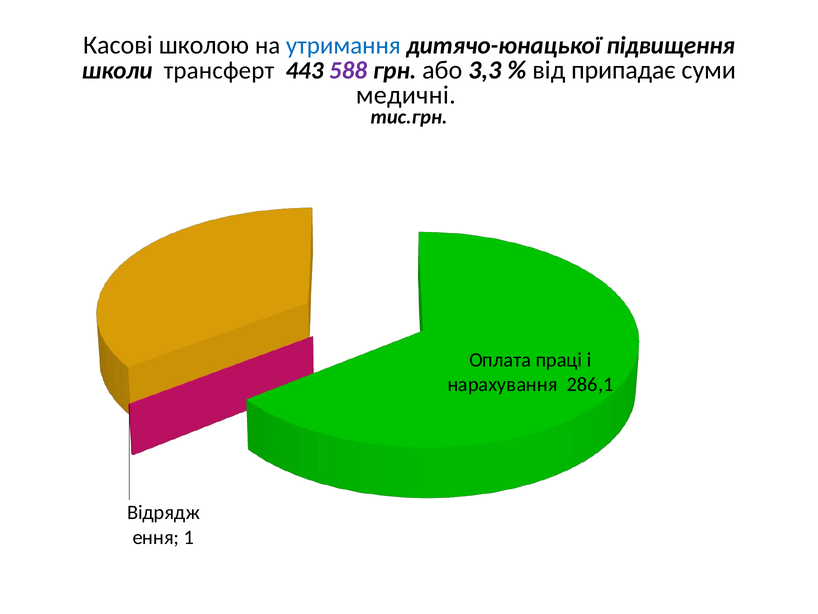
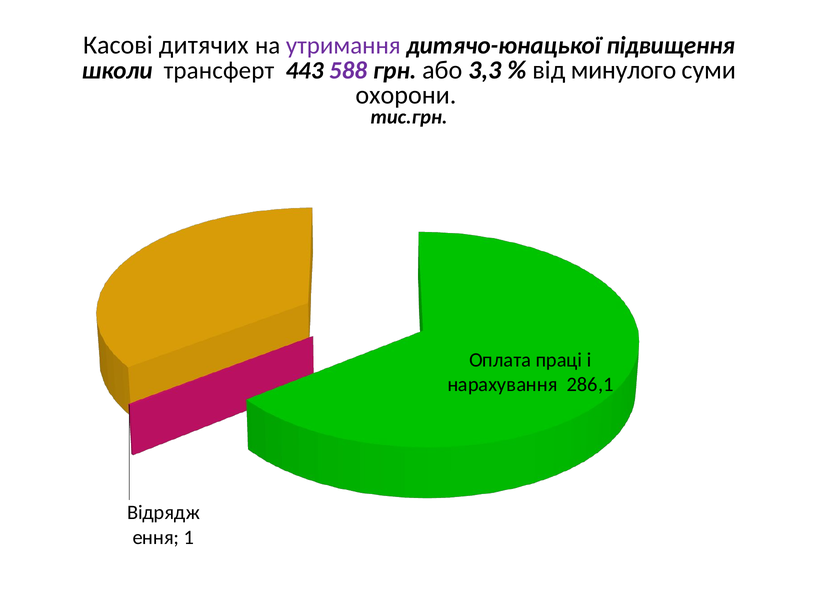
школою: школою -> дитячих
утримання colour: blue -> purple
припадає: припадає -> минулого
медичні: медичні -> охорони
